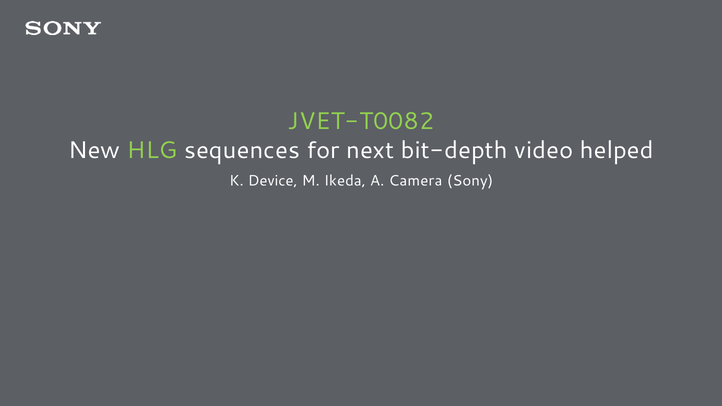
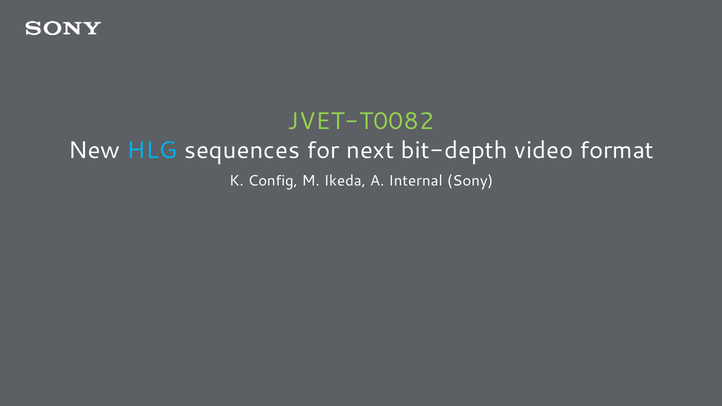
HLG colour: light green -> light blue
helped: helped -> format
Device: Device -> Config
Camera: Camera -> Internal
